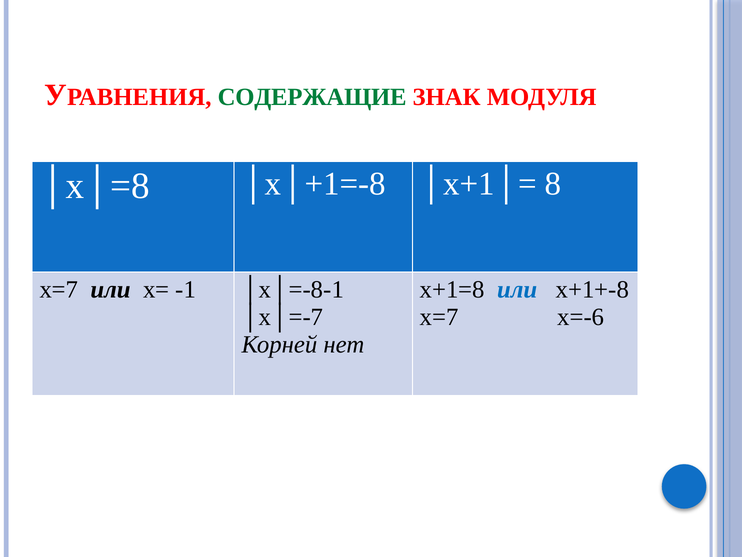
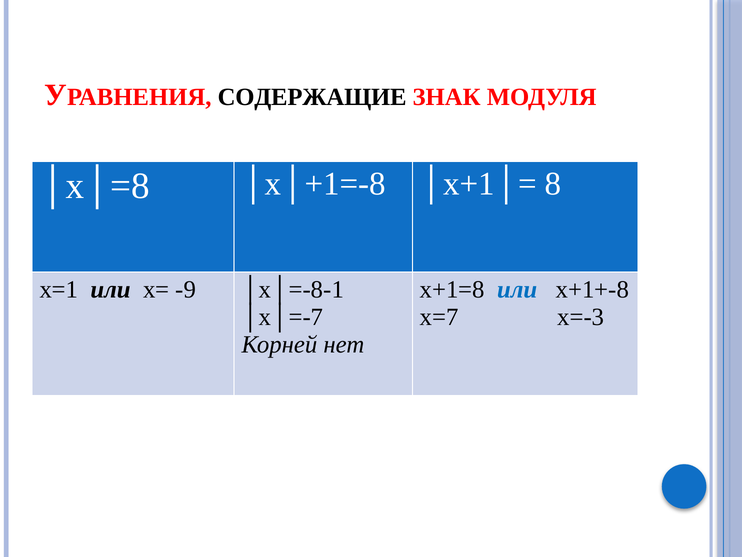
СОДЕРЖАЩИЕ colour: green -> black
х=7 at (59, 290): х=7 -> х=1
-1: -1 -> -9
х=-6: х=-6 -> х=-3
